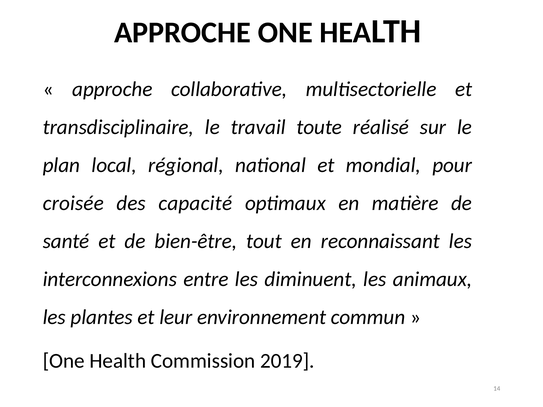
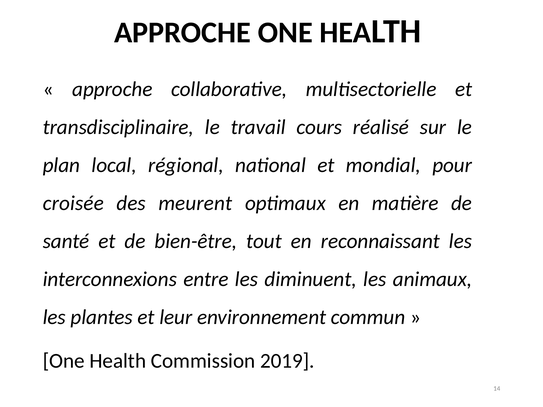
toute: toute -> cours
capacité: capacité -> meurent
